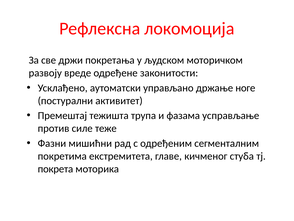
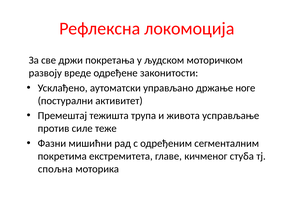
фазама: фазама -> живота
покрета: покрета -> спољна
